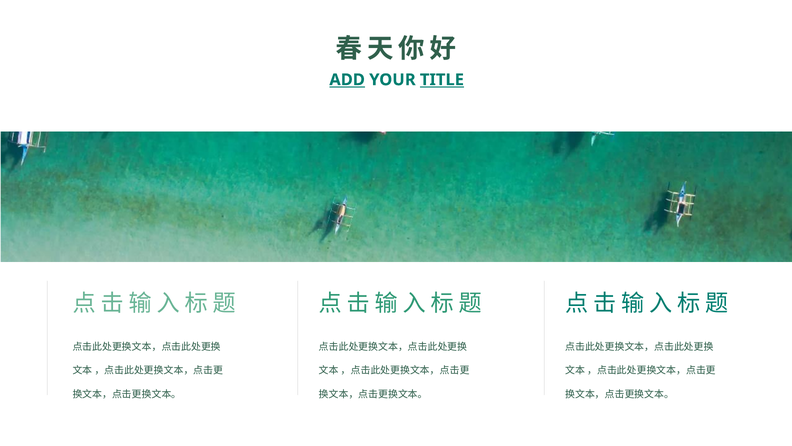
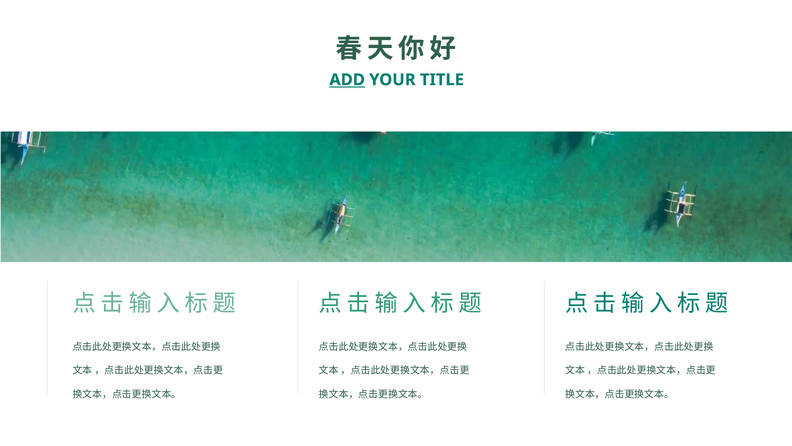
TITLE underline: present -> none
